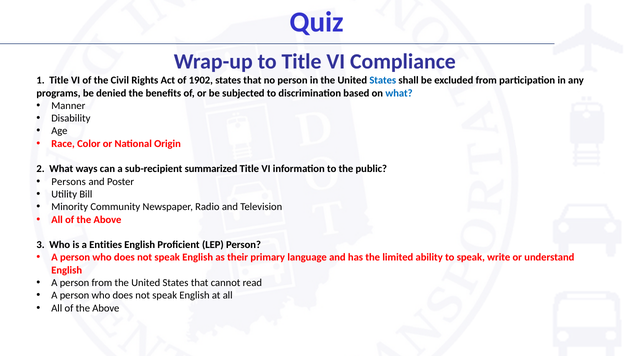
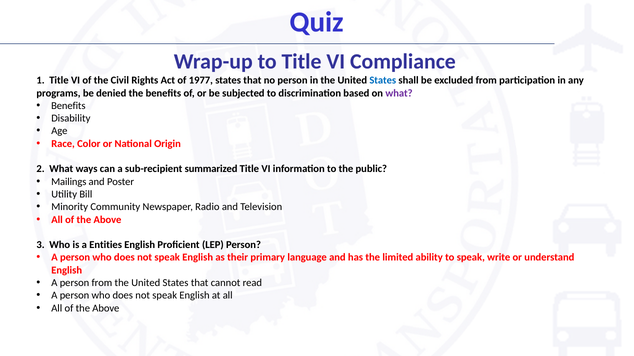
1902: 1902 -> 1977
what at (399, 93) colour: blue -> purple
Manner at (68, 106): Manner -> Benefits
Persons: Persons -> Mailings
